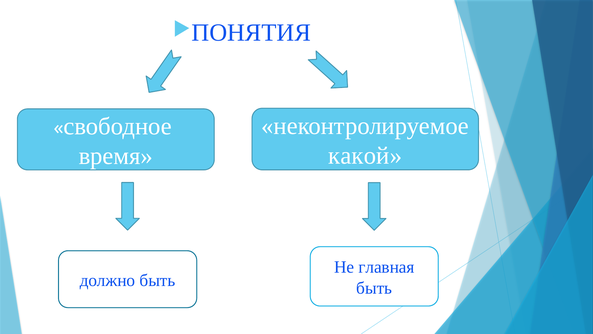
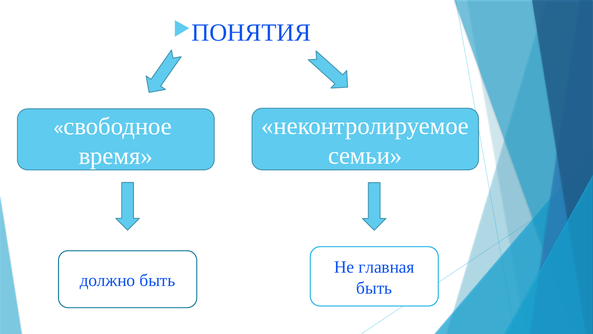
какой: какой -> семьи
